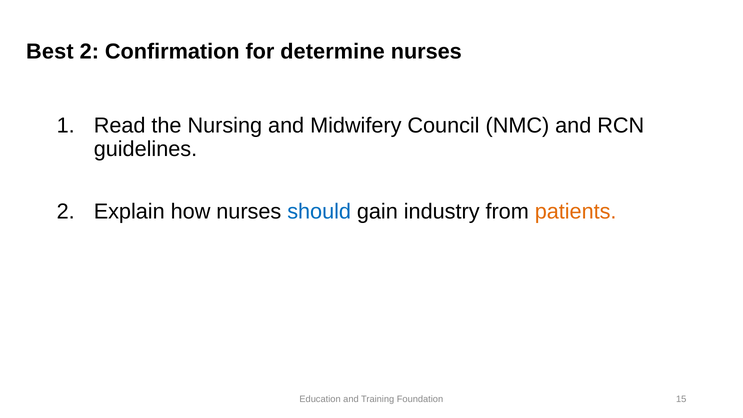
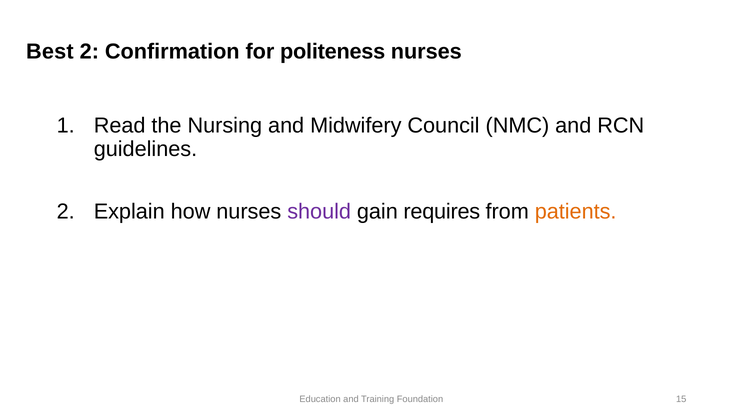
determine: determine -> politeness
should colour: blue -> purple
industry: industry -> requires
